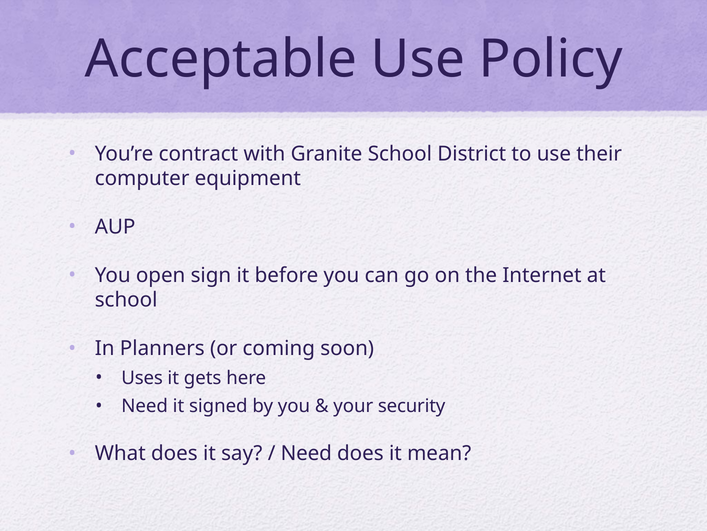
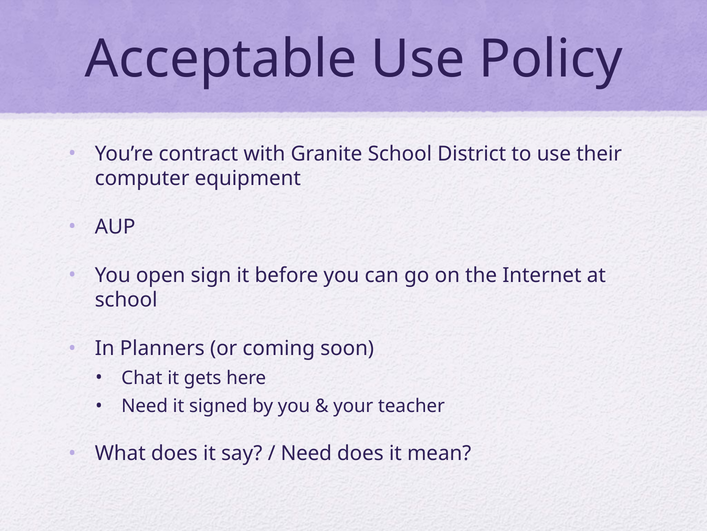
Uses: Uses -> Chat
security: security -> teacher
